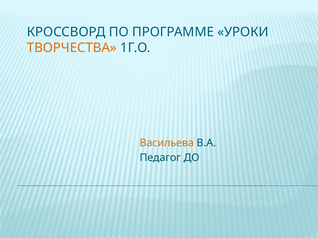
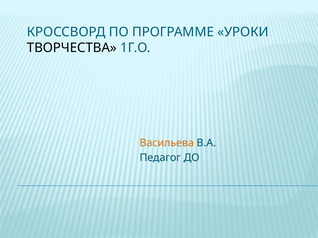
ТВОРЧЕСТВА colour: orange -> black
